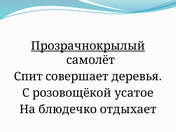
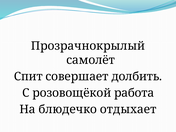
Прозрачнокрылый underline: present -> none
деревья: деревья -> долбить
усатое: усатое -> работа
